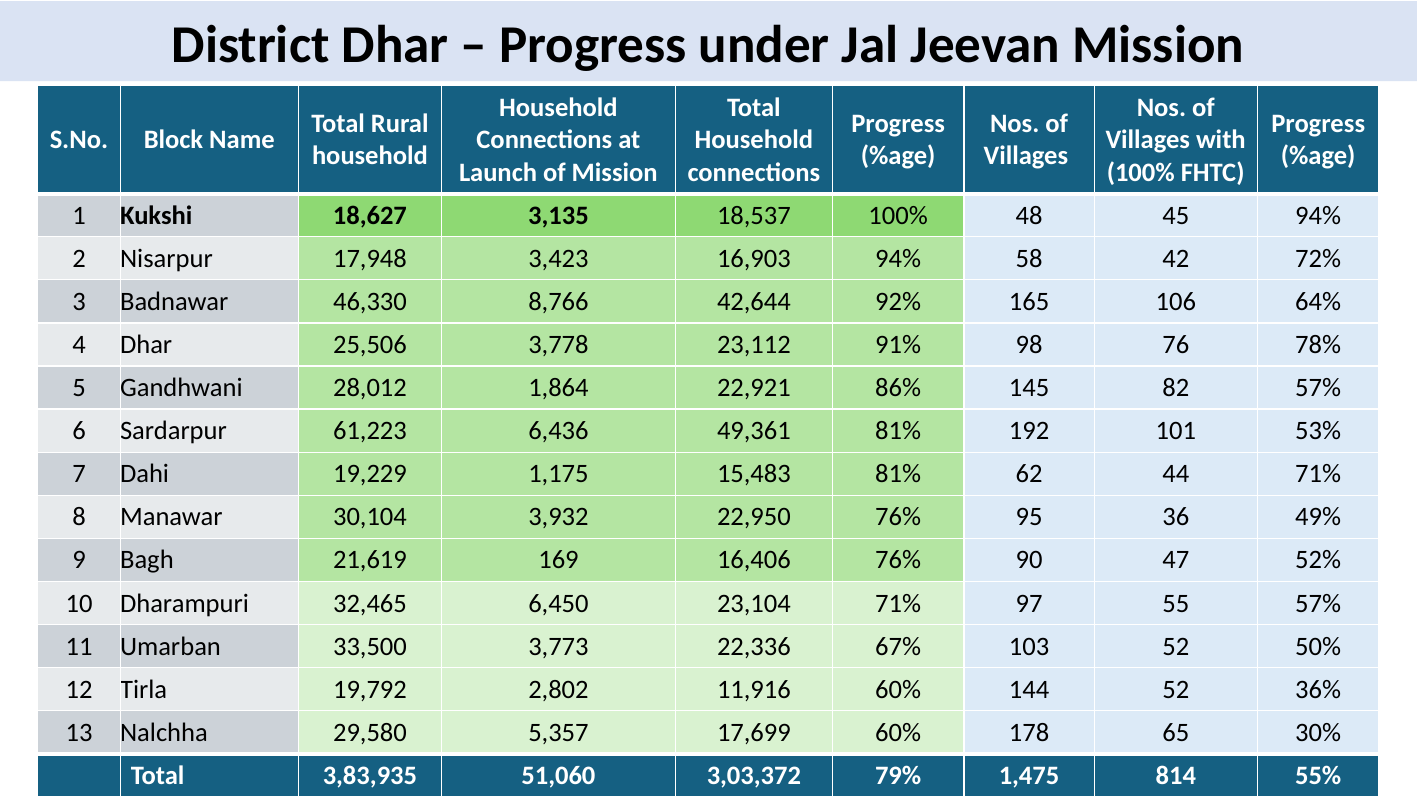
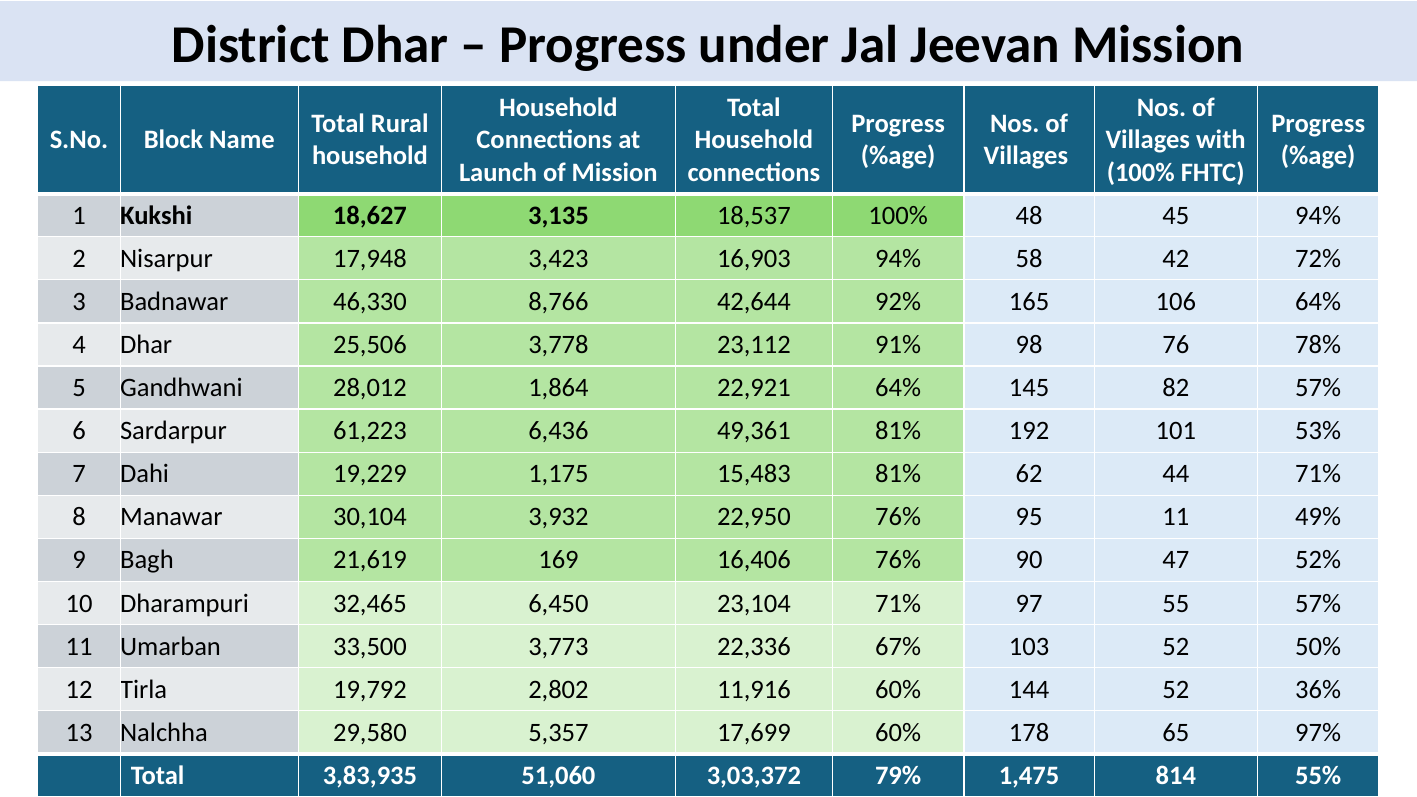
22,921 86%: 86% -> 64%
95 36: 36 -> 11
30%: 30% -> 97%
